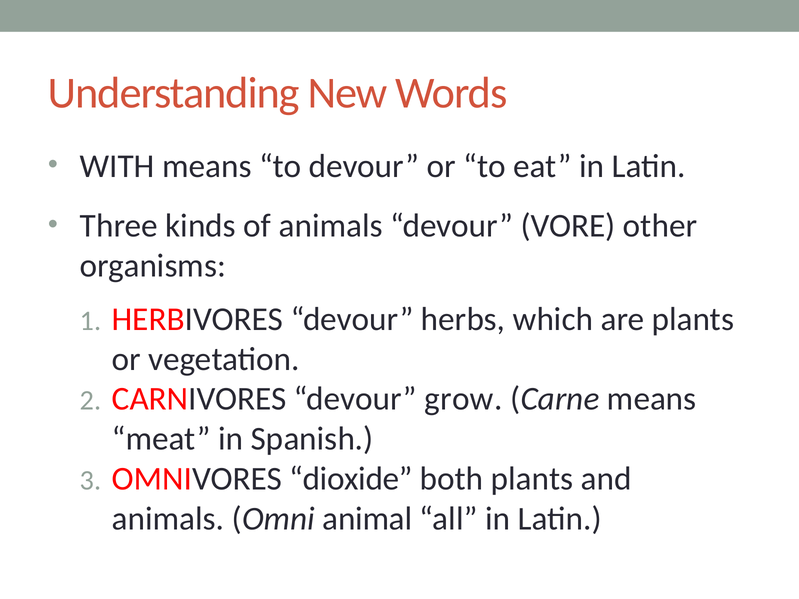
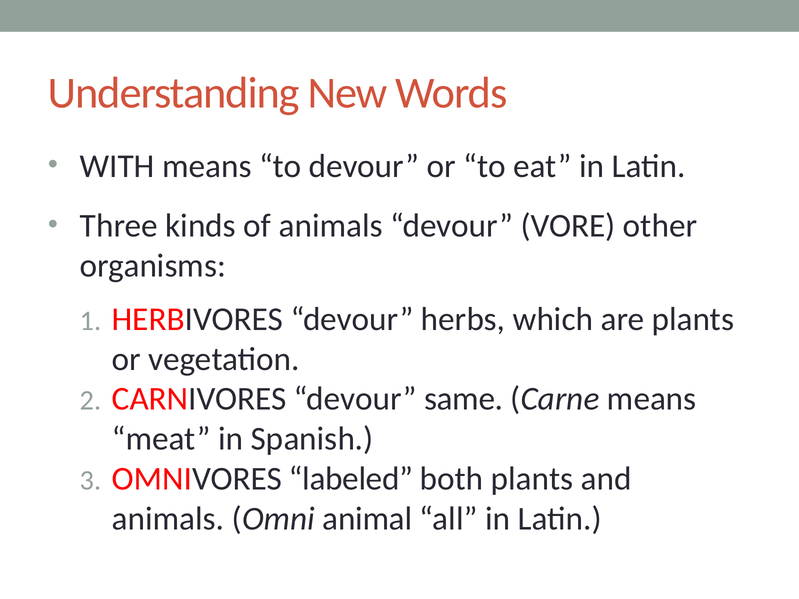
grow: grow -> same
dioxide: dioxide -> labeled
